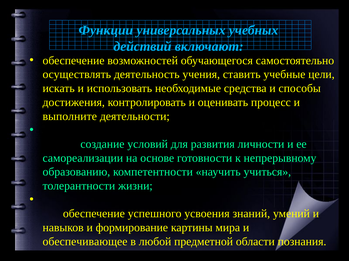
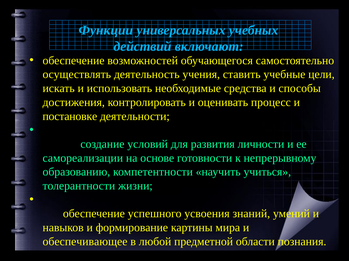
выполните: выполните -> постановке
